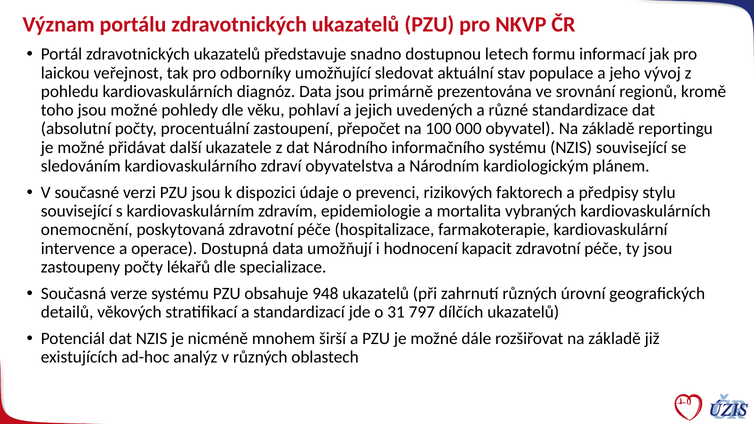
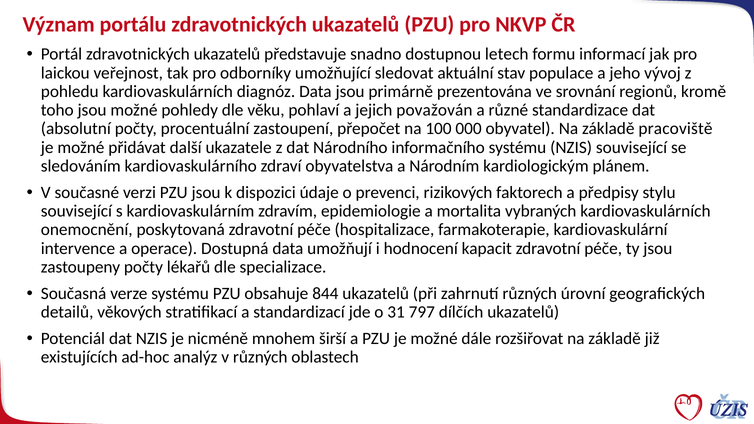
uvedených: uvedených -> považován
reportingu: reportingu -> pracoviště
948: 948 -> 844
